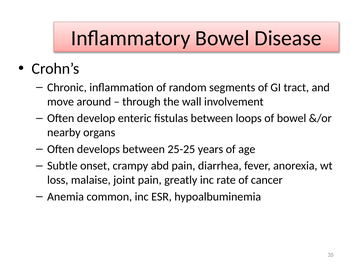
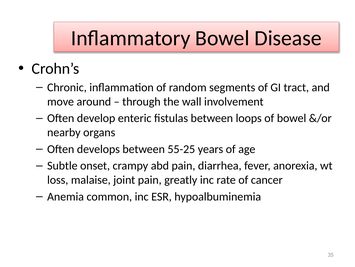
25-25: 25-25 -> 55-25
